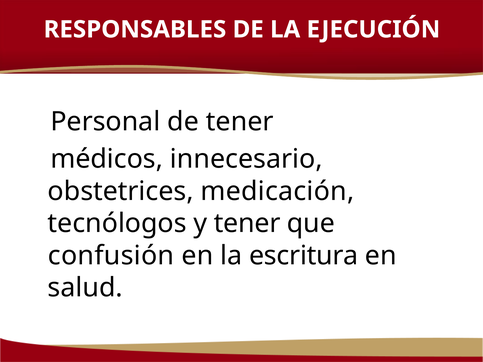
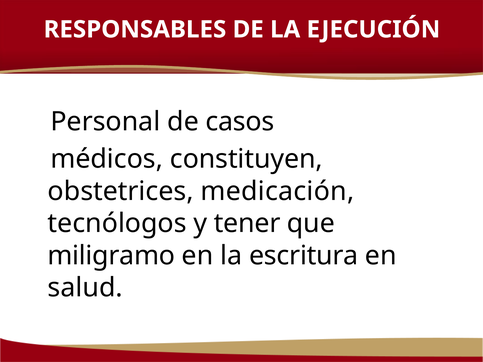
de tener: tener -> casos
innecesario: innecesario -> constituyen
confusión: confusión -> miligramo
